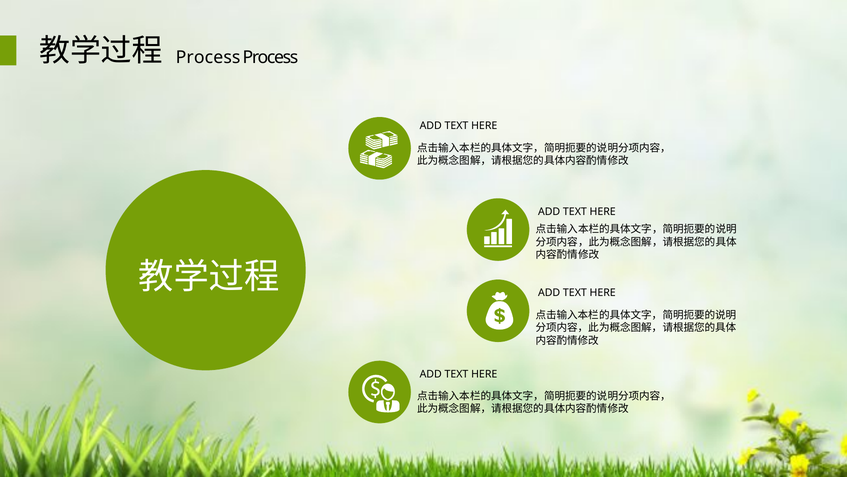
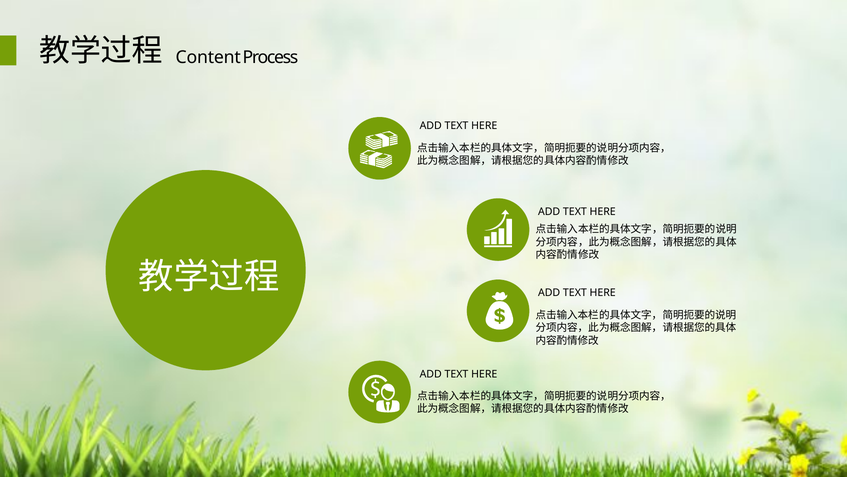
Process at (208, 57): Process -> Content
